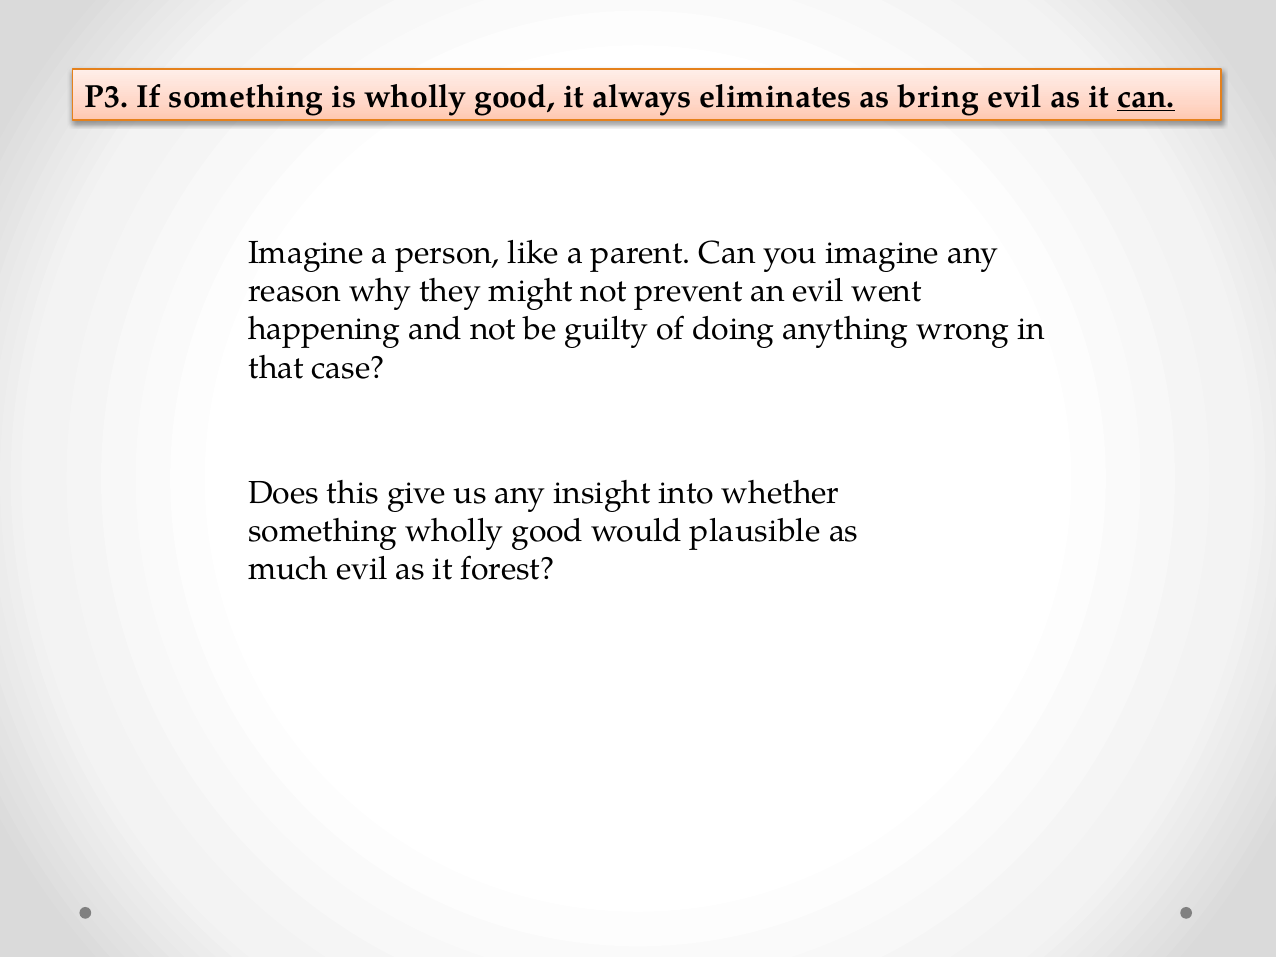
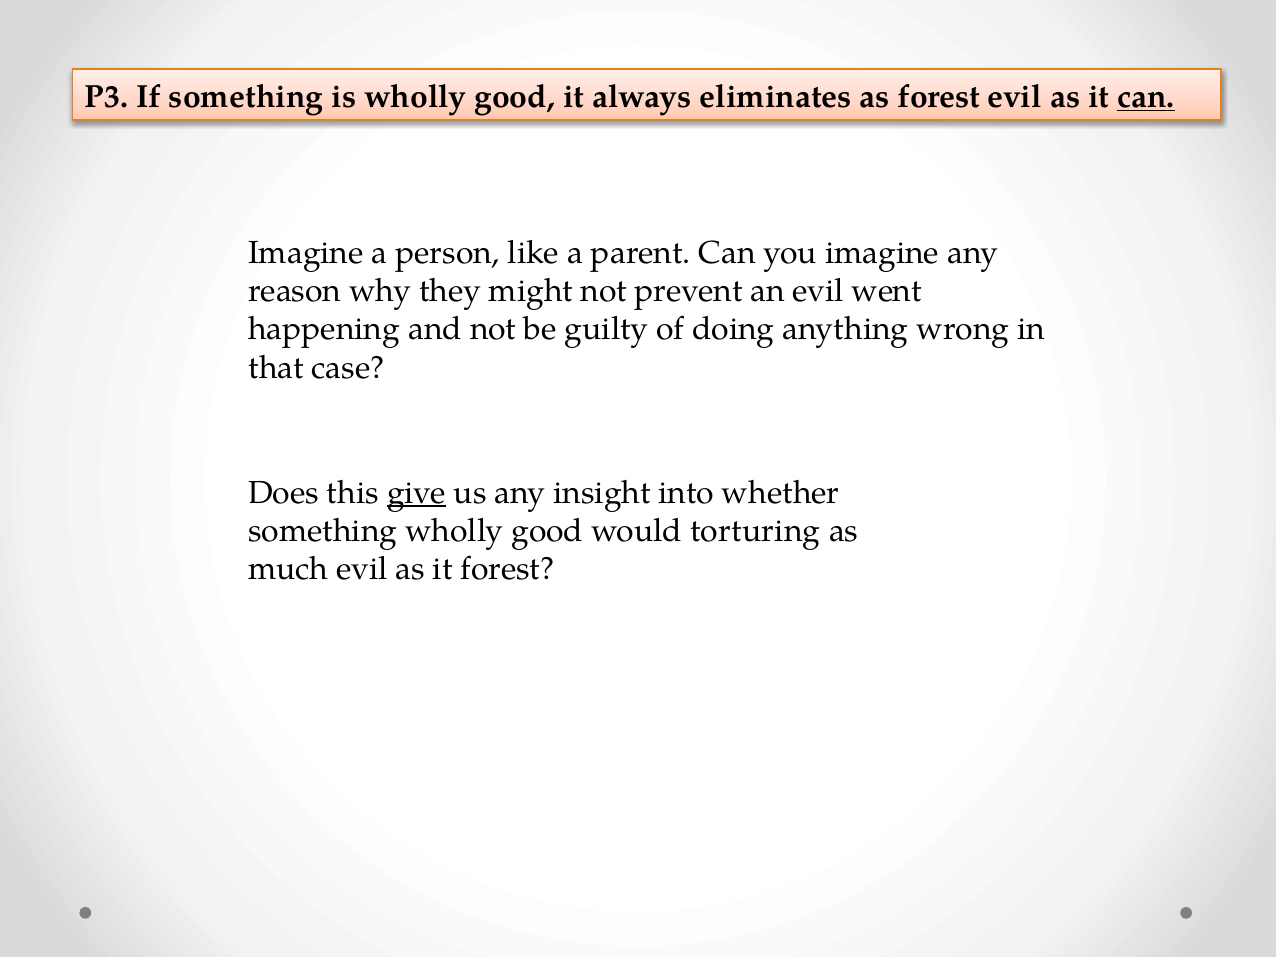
as bring: bring -> forest
give underline: none -> present
plausible: plausible -> torturing
